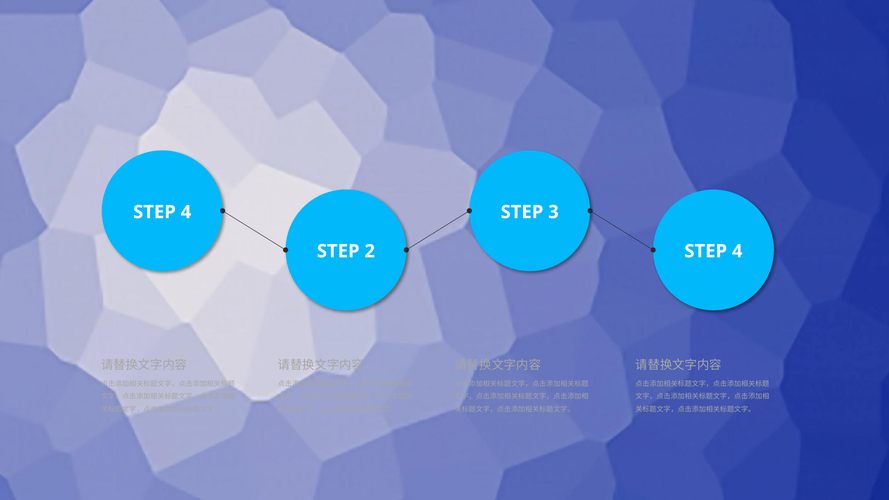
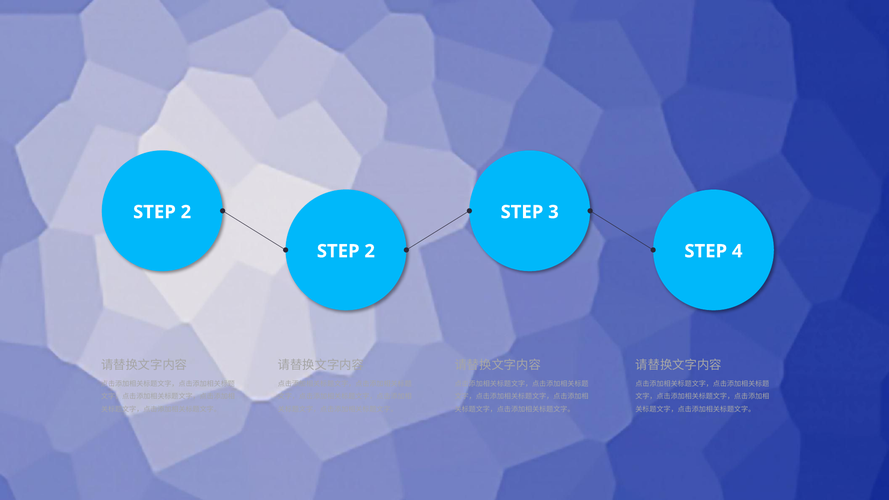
4 at (186, 212): 4 -> 2
